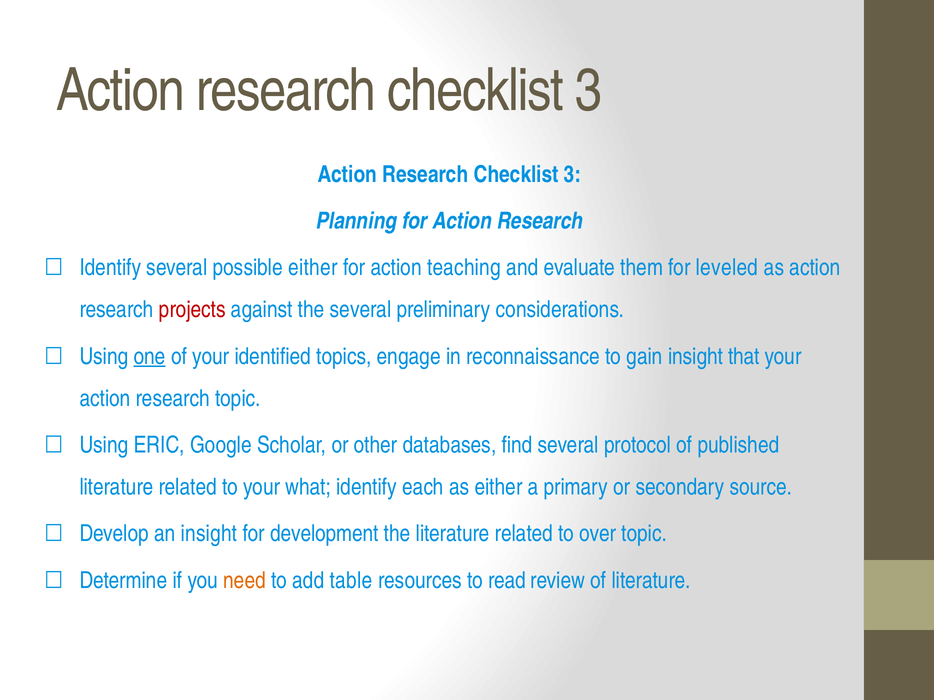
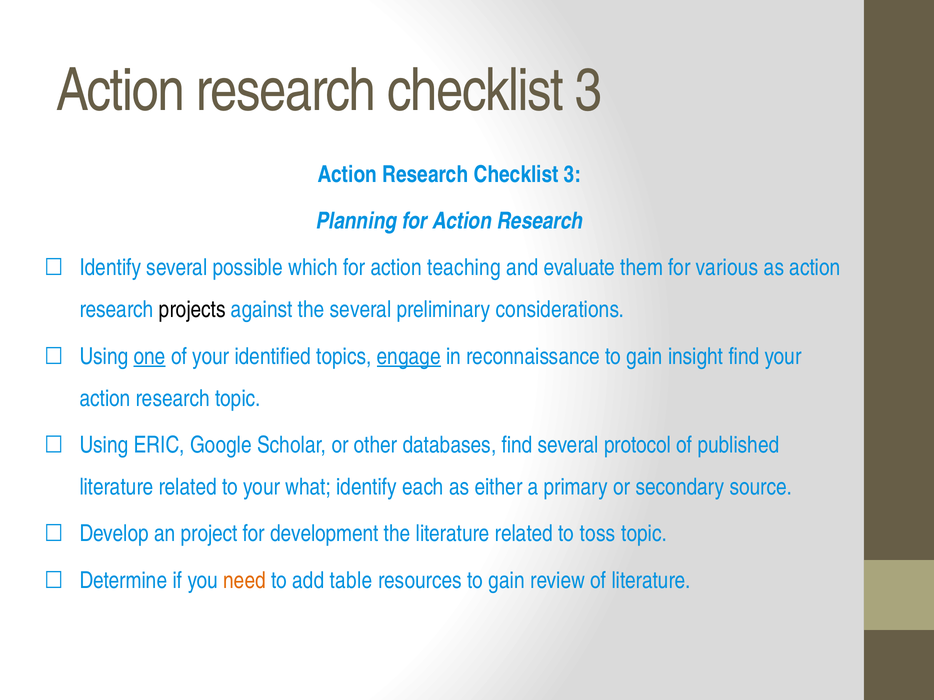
possible either: either -> which
leveled: leveled -> various
projects colour: red -> black
engage underline: none -> present
insight that: that -> find
an insight: insight -> project
over: over -> toss
resources to read: read -> gain
